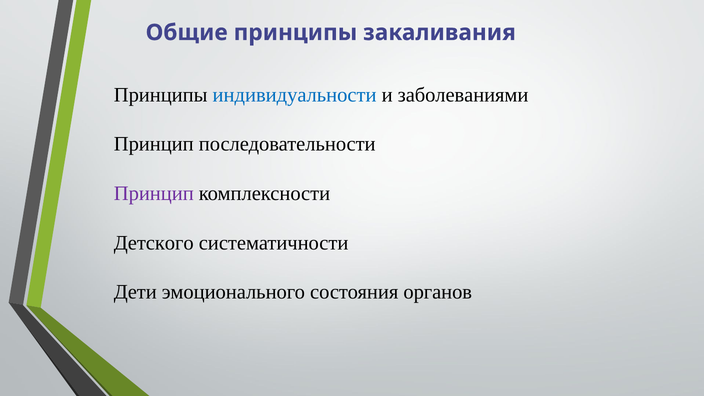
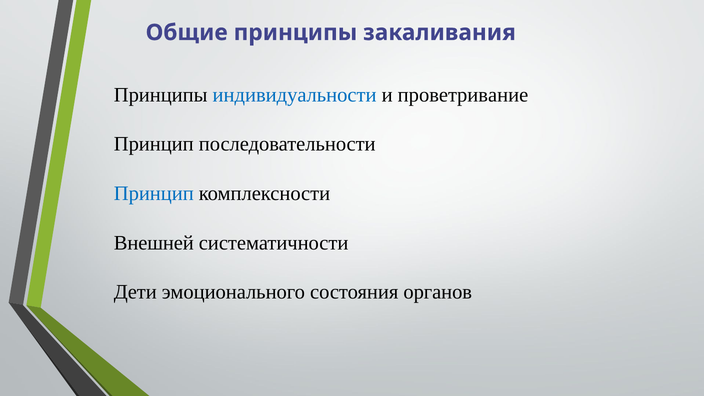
заболеваниями: заболеваниями -> проветривание
Принцип at (154, 194) colour: purple -> blue
Детского: Детского -> Внешней
